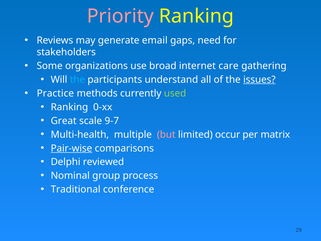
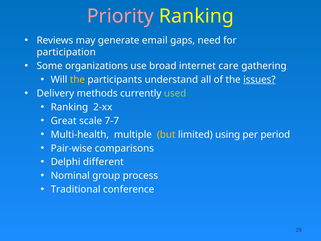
stakeholders: stakeholders -> participation
the at (77, 79) colour: light blue -> yellow
Practice: Practice -> Delivery
0-xx: 0-xx -> 2-xx
9-7: 9-7 -> 7-7
but colour: pink -> yellow
occur: occur -> using
matrix: matrix -> period
Pair-wise underline: present -> none
reviewed: reviewed -> different
